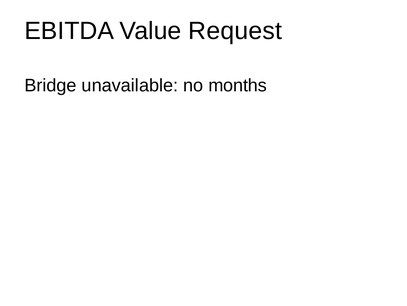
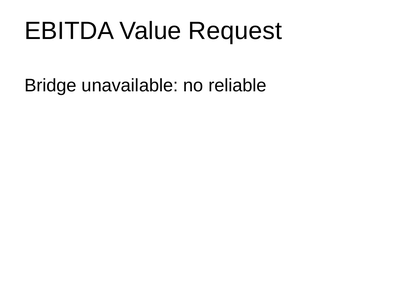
months: months -> reliable
